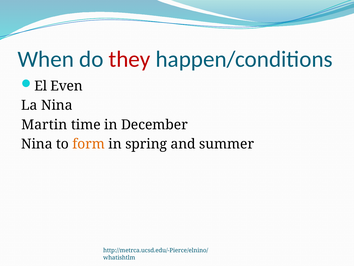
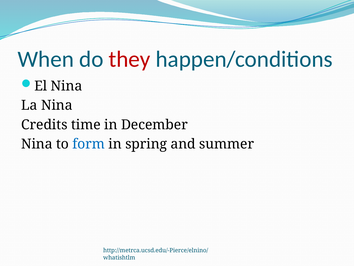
El Even: Even -> Nina
Martin: Martin -> Credits
form colour: orange -> blue
